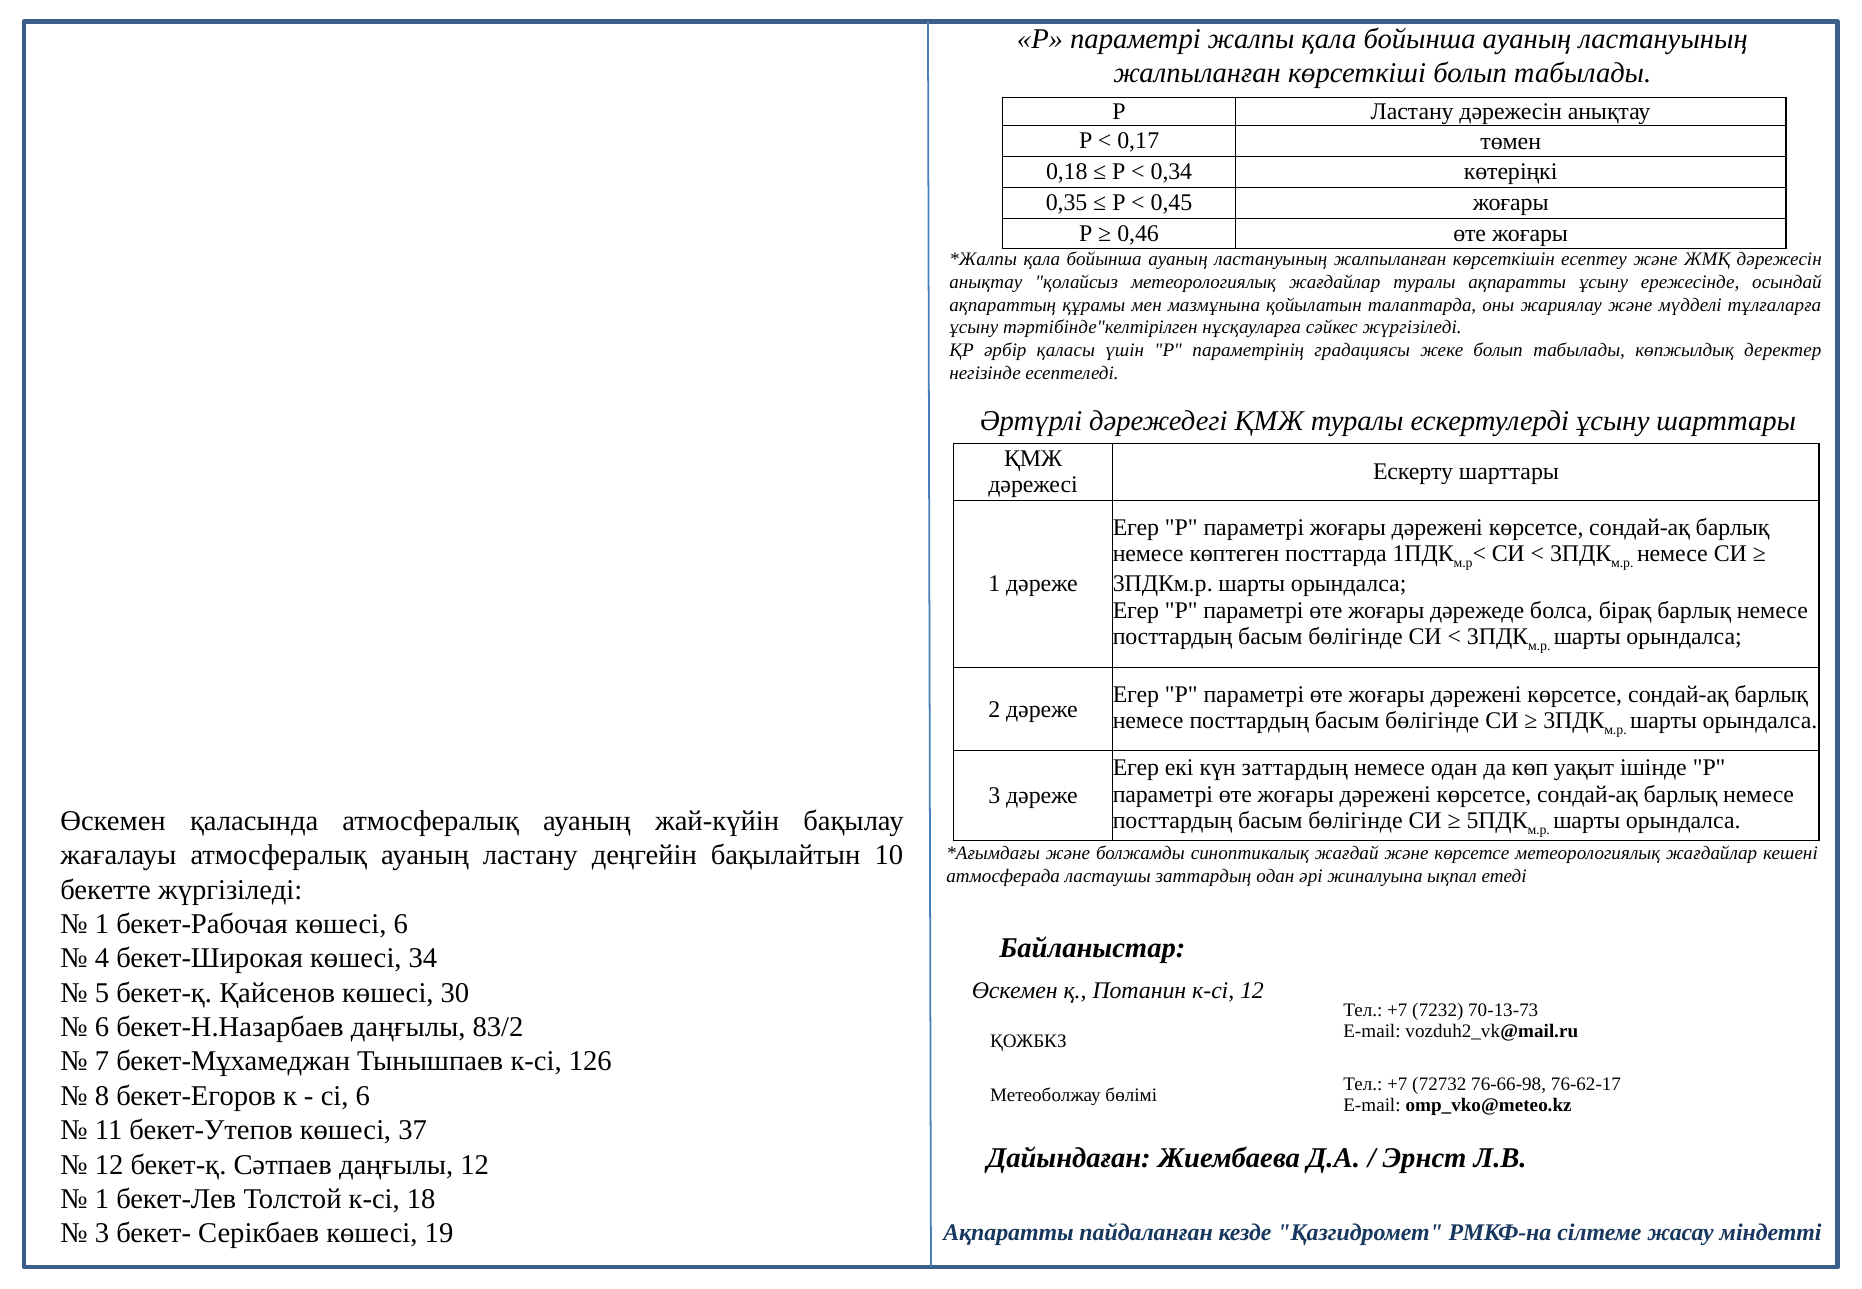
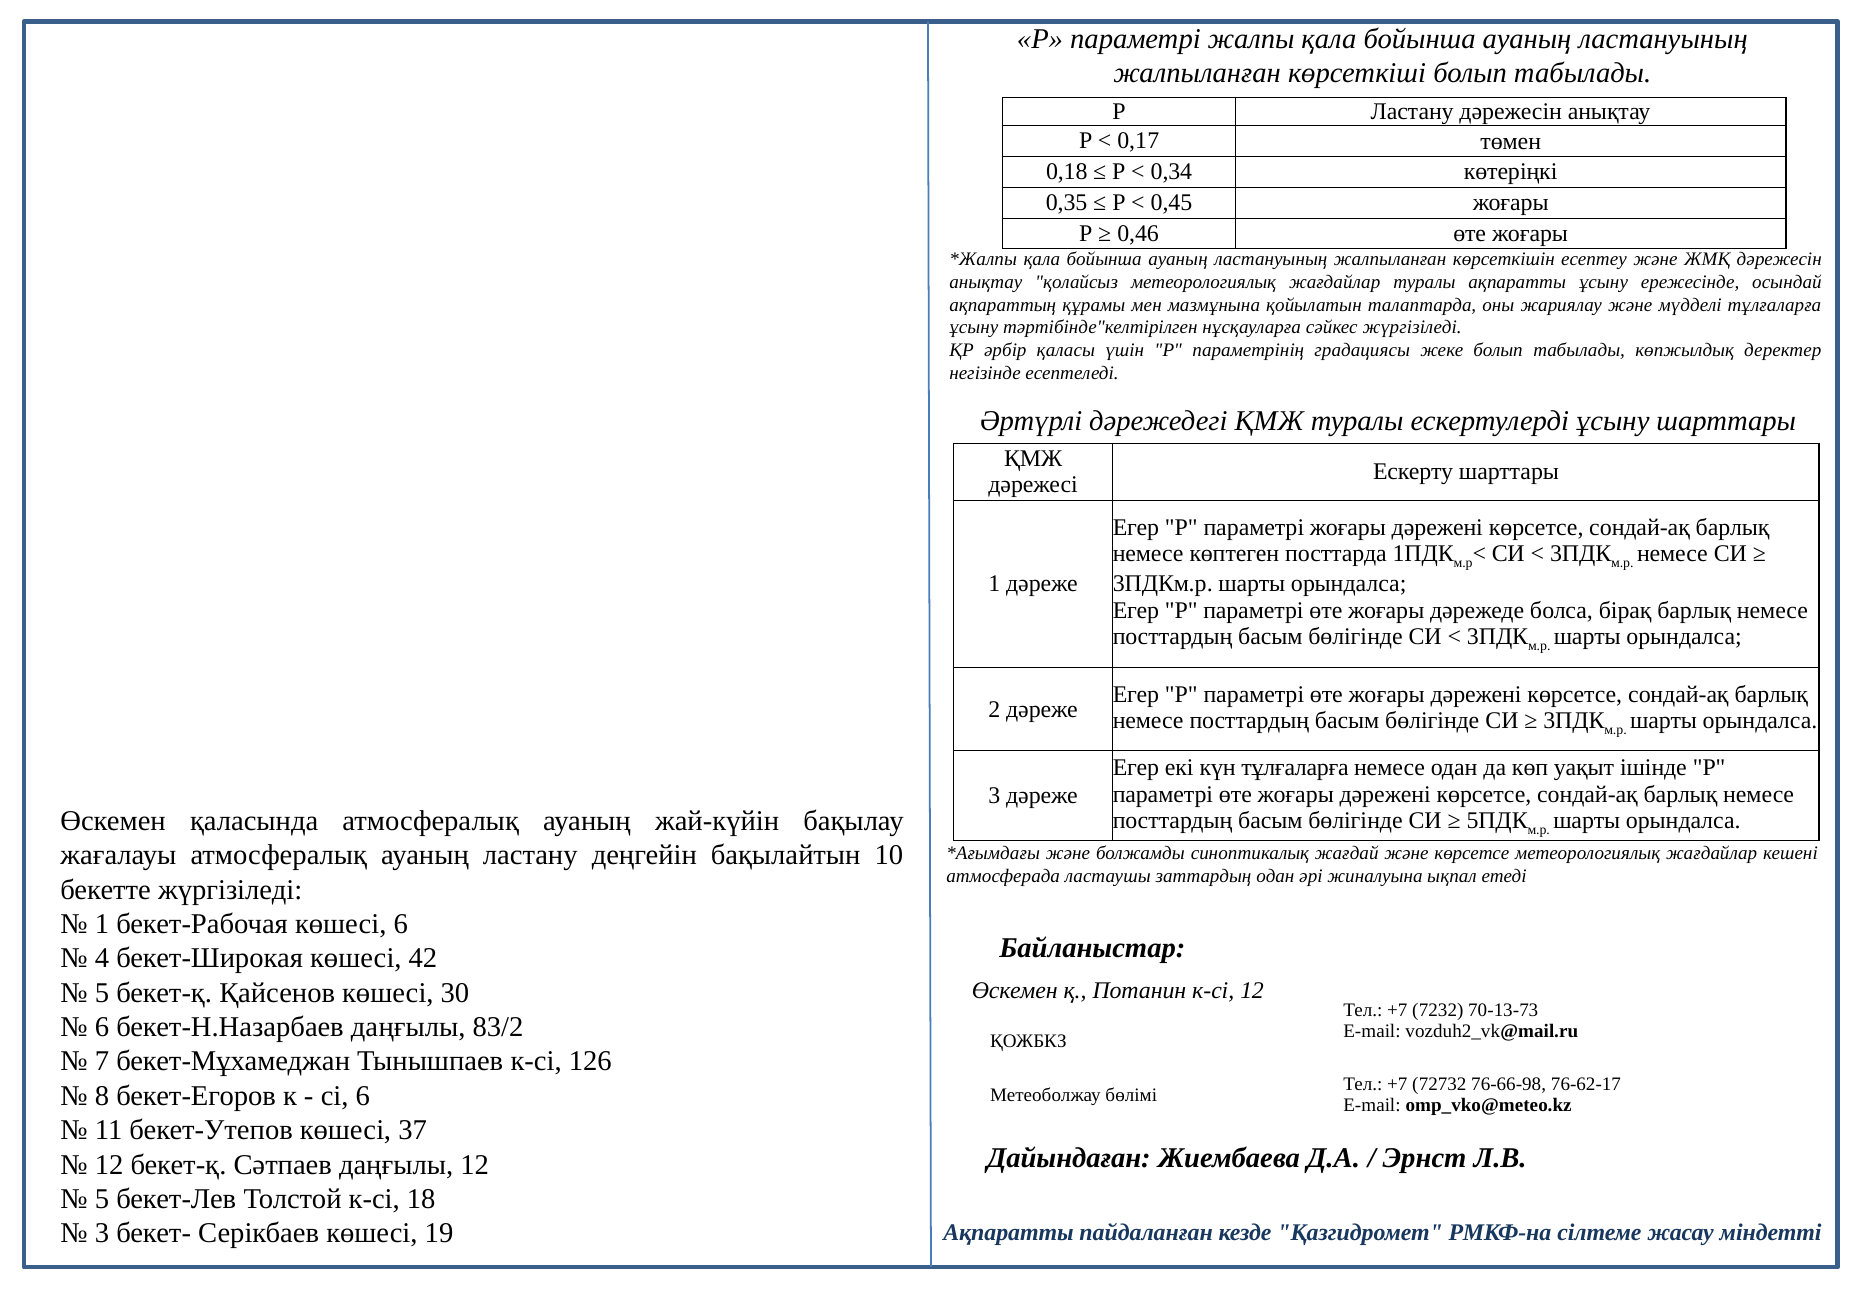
күн заттардың: заттардың -> тұлғаларға
34: 34 -> 42
1 at (102, 1199): 1 -> 5
